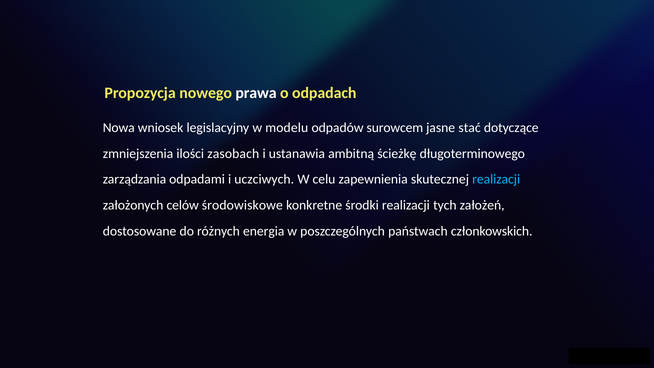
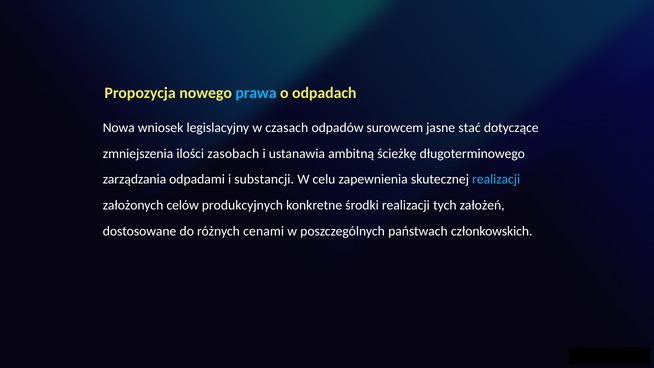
prawa colour: white -> light blue
modelu: modelu -> czasach
uczciwych: uczciwych -> substancji
środowiskowe: środowiskowe -> produkcyjnych
energia: energia -> cenami
